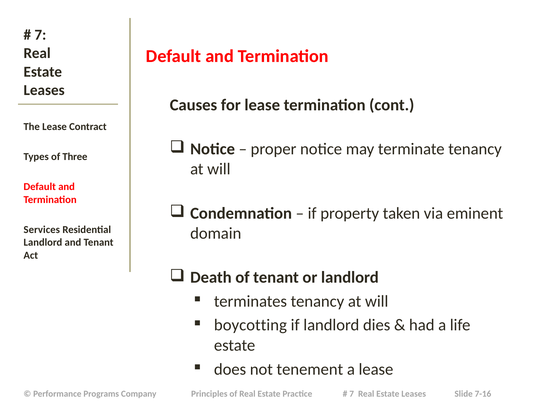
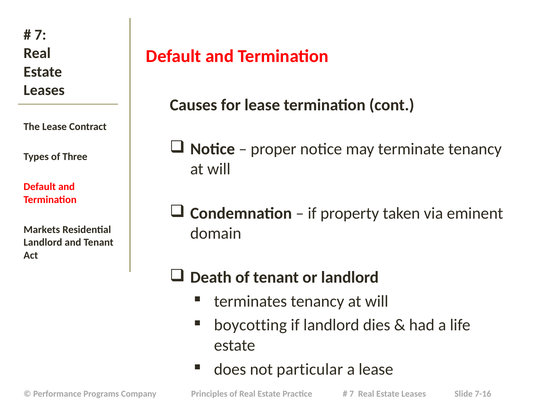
Services: Services -> Markets
tenement: tenement -> particular
